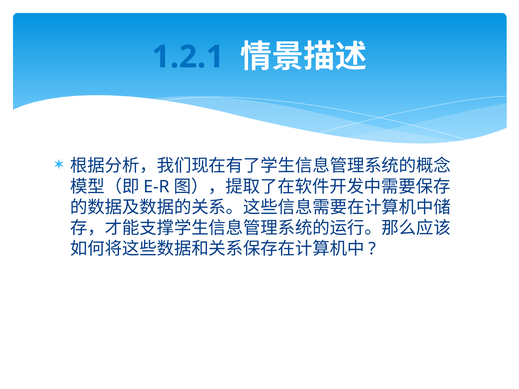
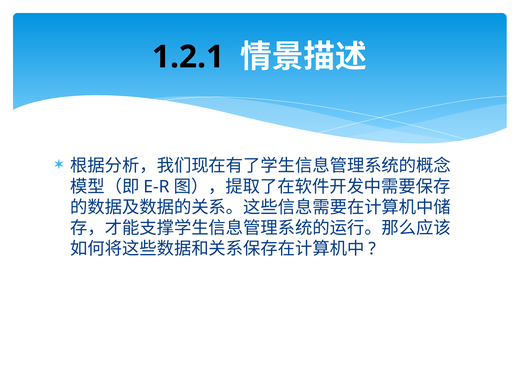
1.2.1 colour: blue -> black
